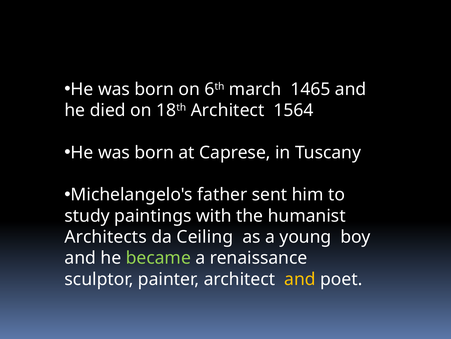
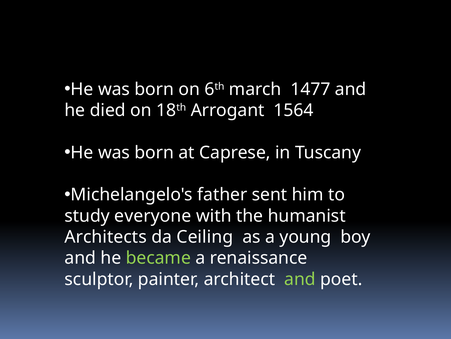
1465: 1465 -> 1477
18th Architect: Architect -> Arrogant
paintings: paintings -> everyone
and at (300, 279) colour: yellow -> light green
